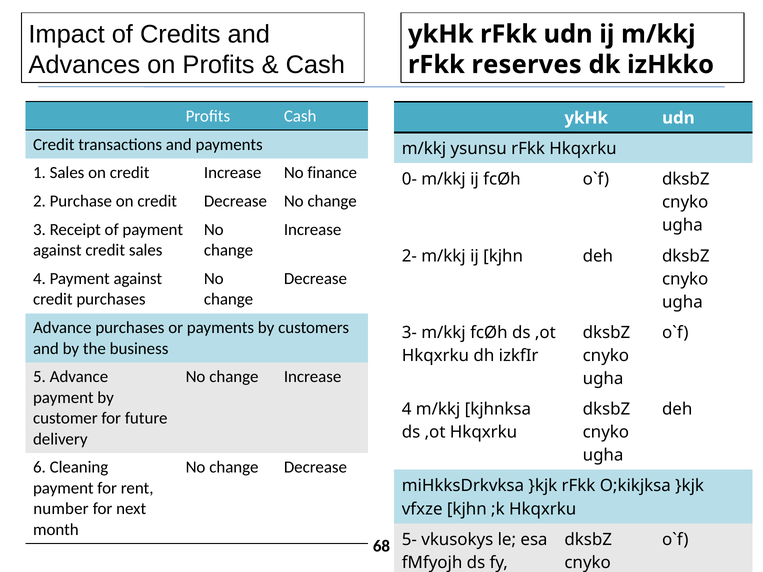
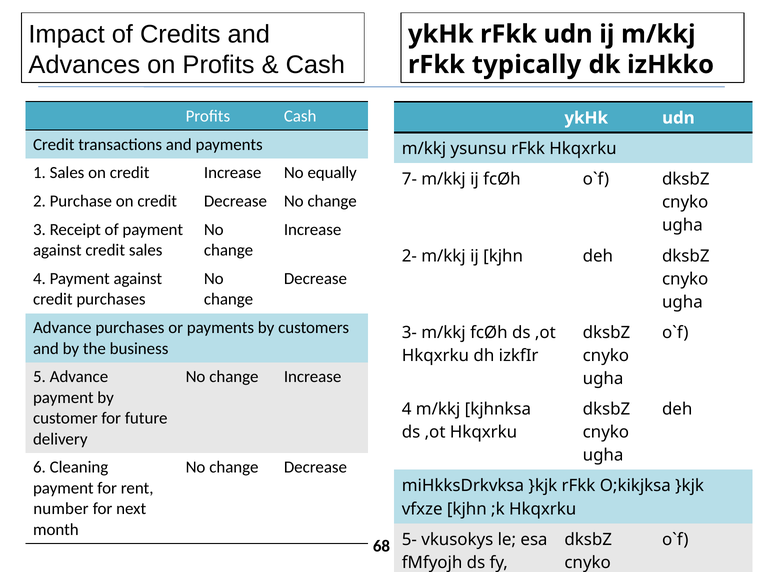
reserves: reserves -> typically
finance: finance -> equally
0-: 0- -> 7-
